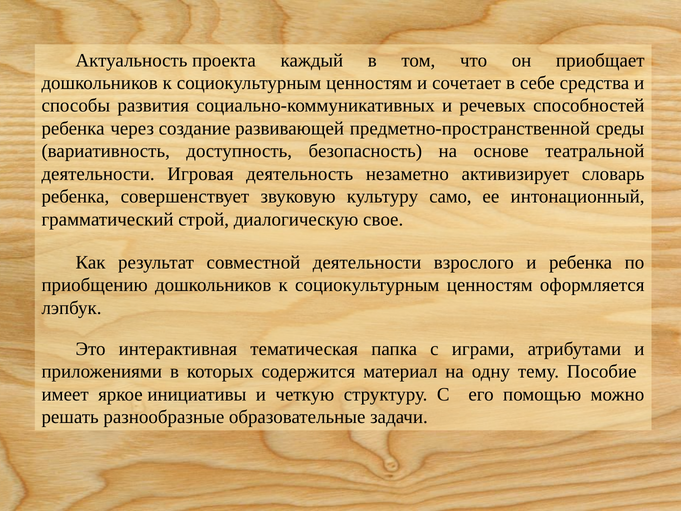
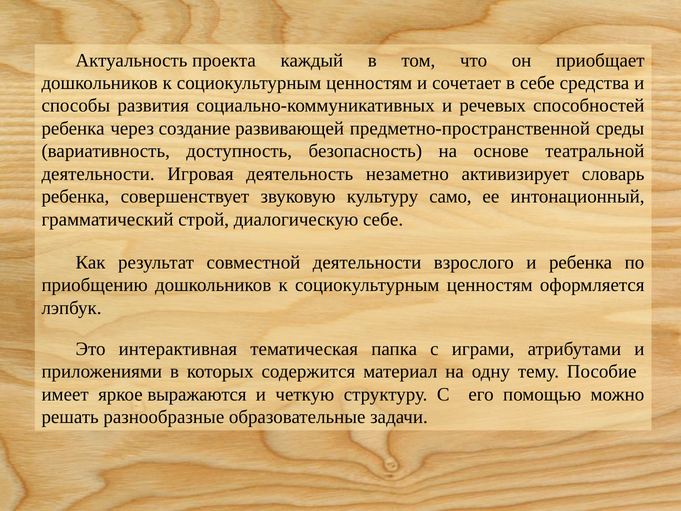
диалогическую свое: свое -> себе
инициативы: инициативы -> выражаются
